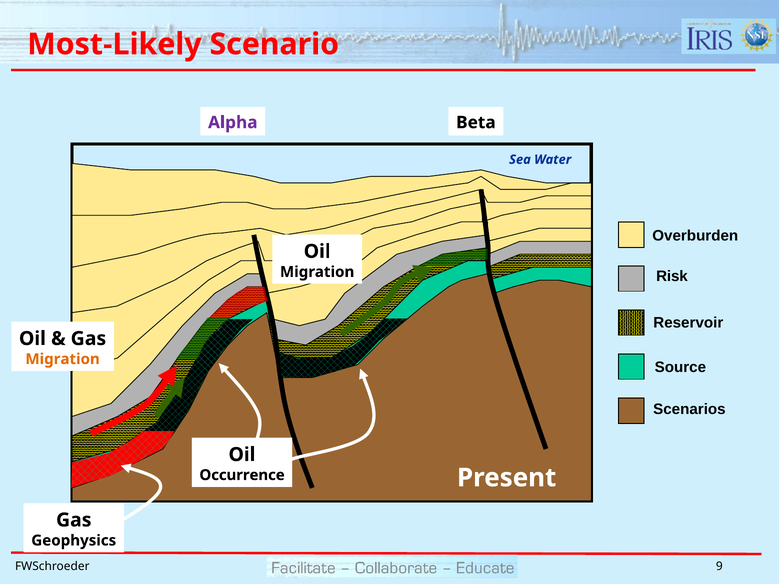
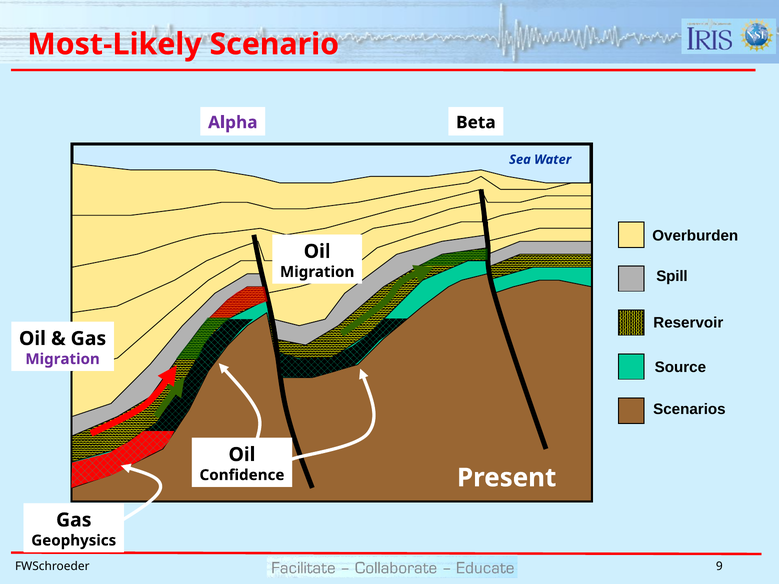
Risk: Risk -> Spill
Migration at (63, 359) colour: orange -> purple
Occurrence: Occurrence -> Confidence
